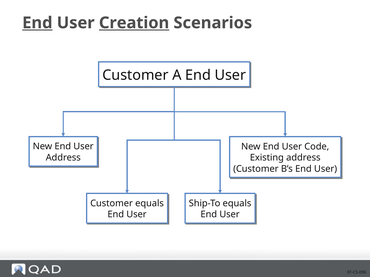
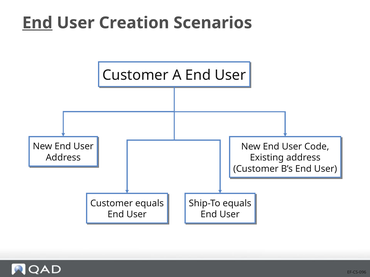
Creation underline: present -> none
